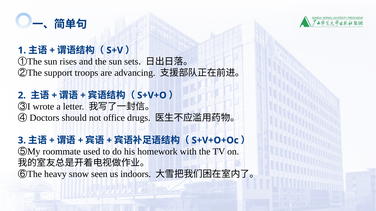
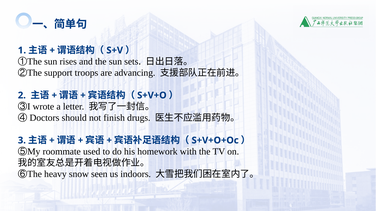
office: office -> finish
